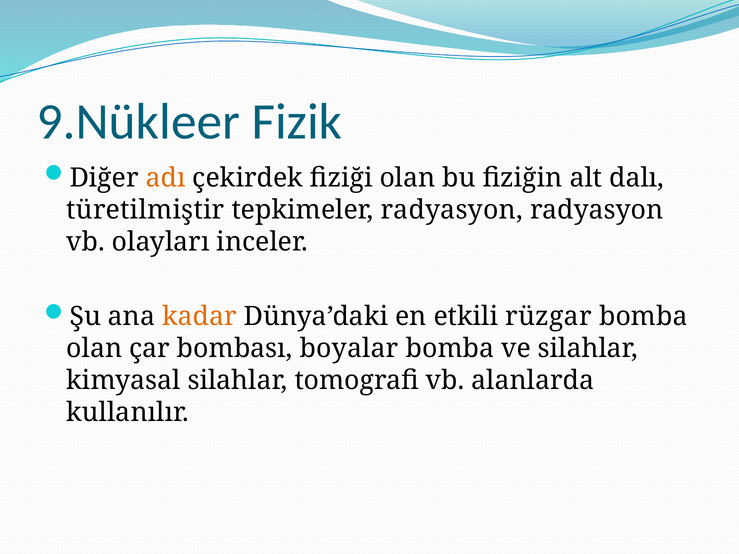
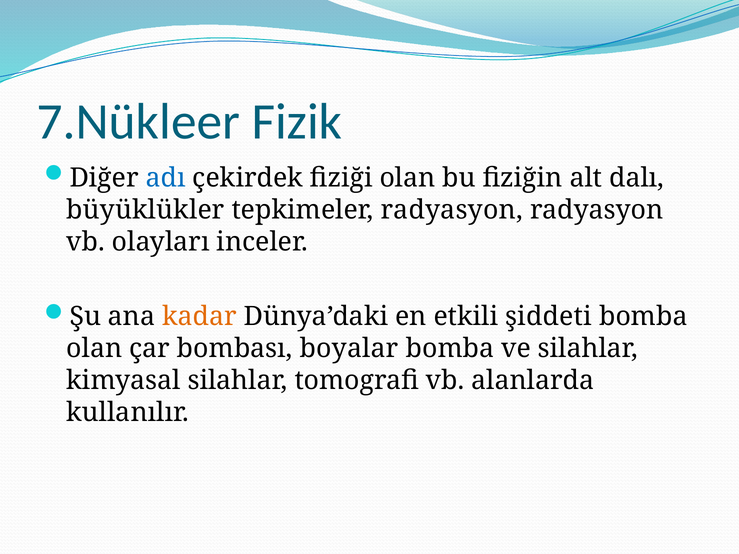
9.Nükleer: 9.Nükleer -> 7.Nükleer
adı colour: orange -> blue
türetilmiştir: türetilmiştir -> büyüklükler
rüzgar: rüzgar -> şiddeti
